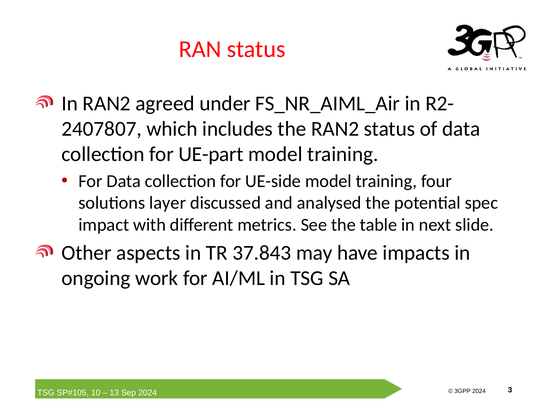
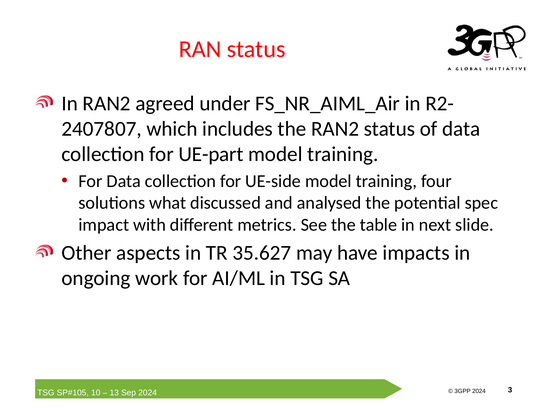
layer: layer -> what
37.843: 37.843 -> 35.627
